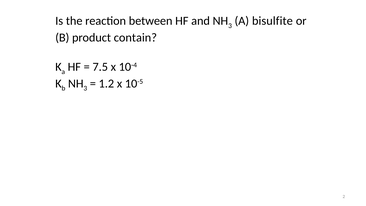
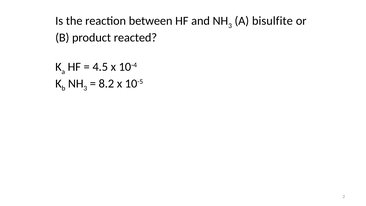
contain: contain -> reacted
7.5: 7.5 -> 4.5
1.2: 1.2 -> 8.2
